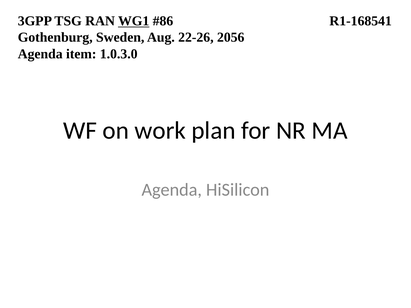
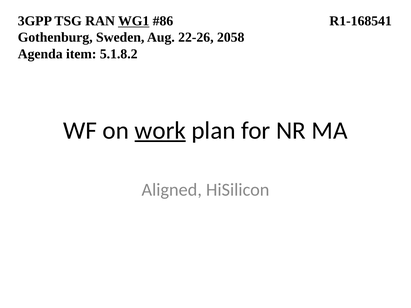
2056: 2056 -> 2058
1.0.3.0: 1.0.3.0 -> 5.1.8.2
work underline: none -> present
Agenda at (172, 190): Agenda -> Aligned
